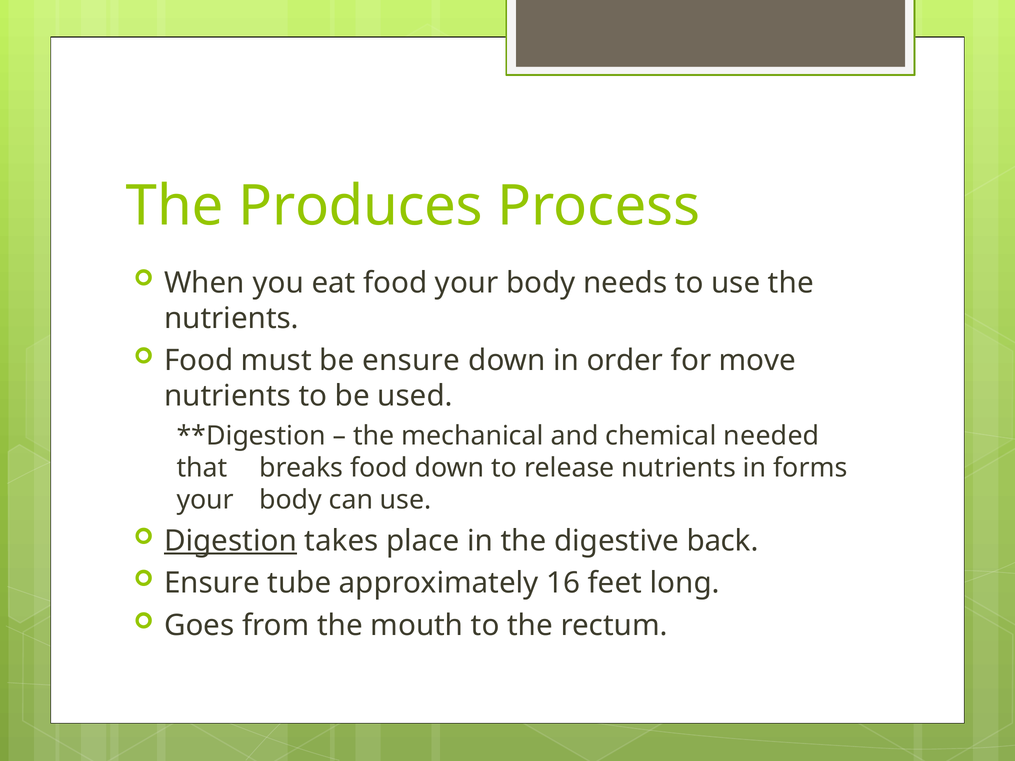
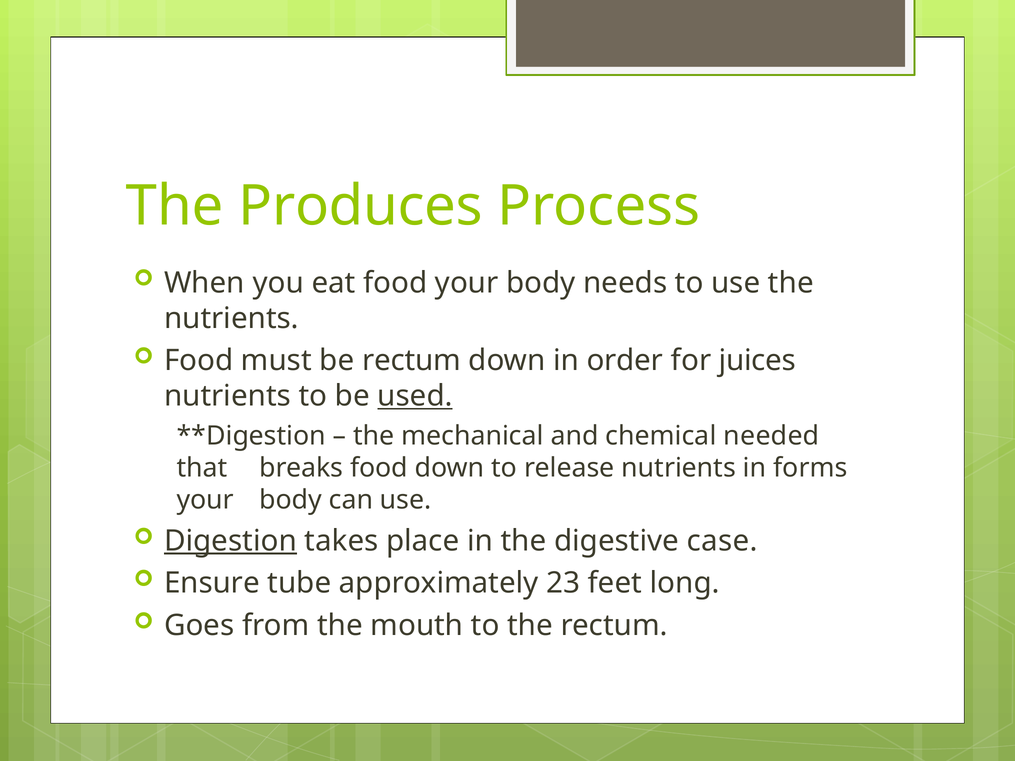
be ensure: ensure -> rectum
move: move -> juices
used underline: none -> present
back: back -> case
16: 16 -> 23
